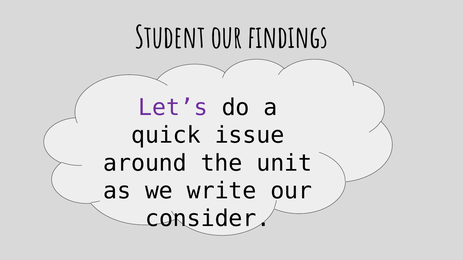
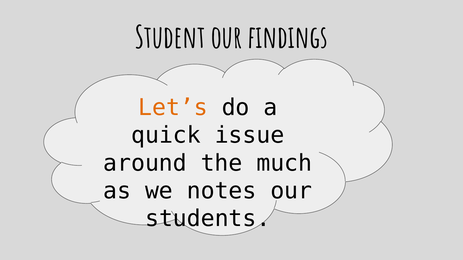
Let’s colour: purple -> orange
unit: unit -> much
write: write -> notes
consider: consider -> students
